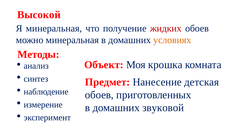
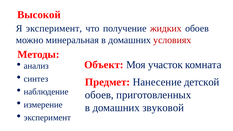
Я минеральная: минеральная -> эксперимент
условиях colour: orange -> red
крошка: крошка -> участок
детская: детская -> детской
